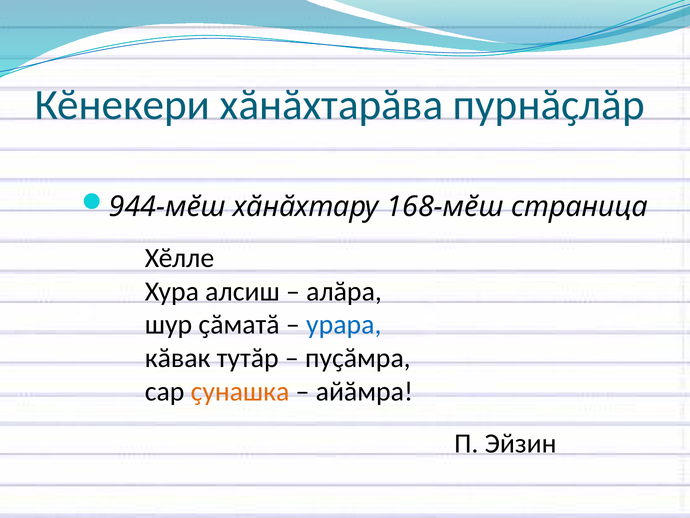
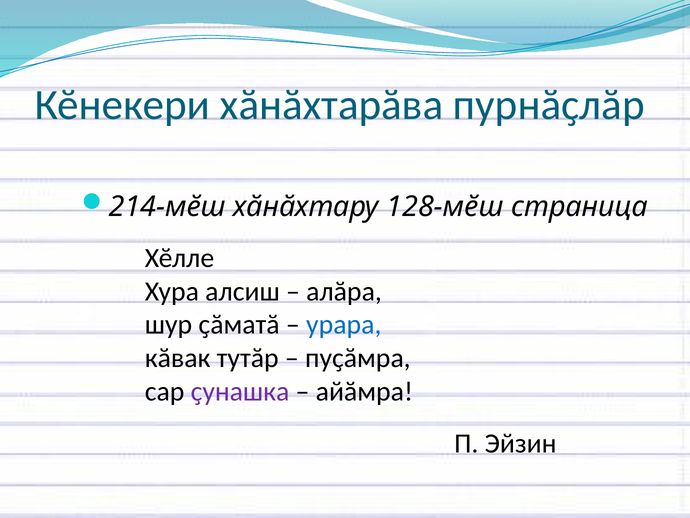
944-мӗш: 944-мӗш -> 214-мӗш
168-мӗш: 168-мӗш -> 128-мӗш
ҫунашка colour: orange -> purple
